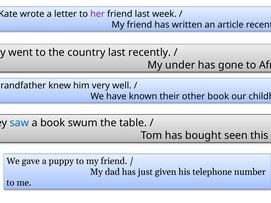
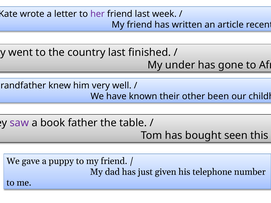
last recently: recently -> finished
other book: book -> been
saw colour: blue -> purple
swum: swum -> father
